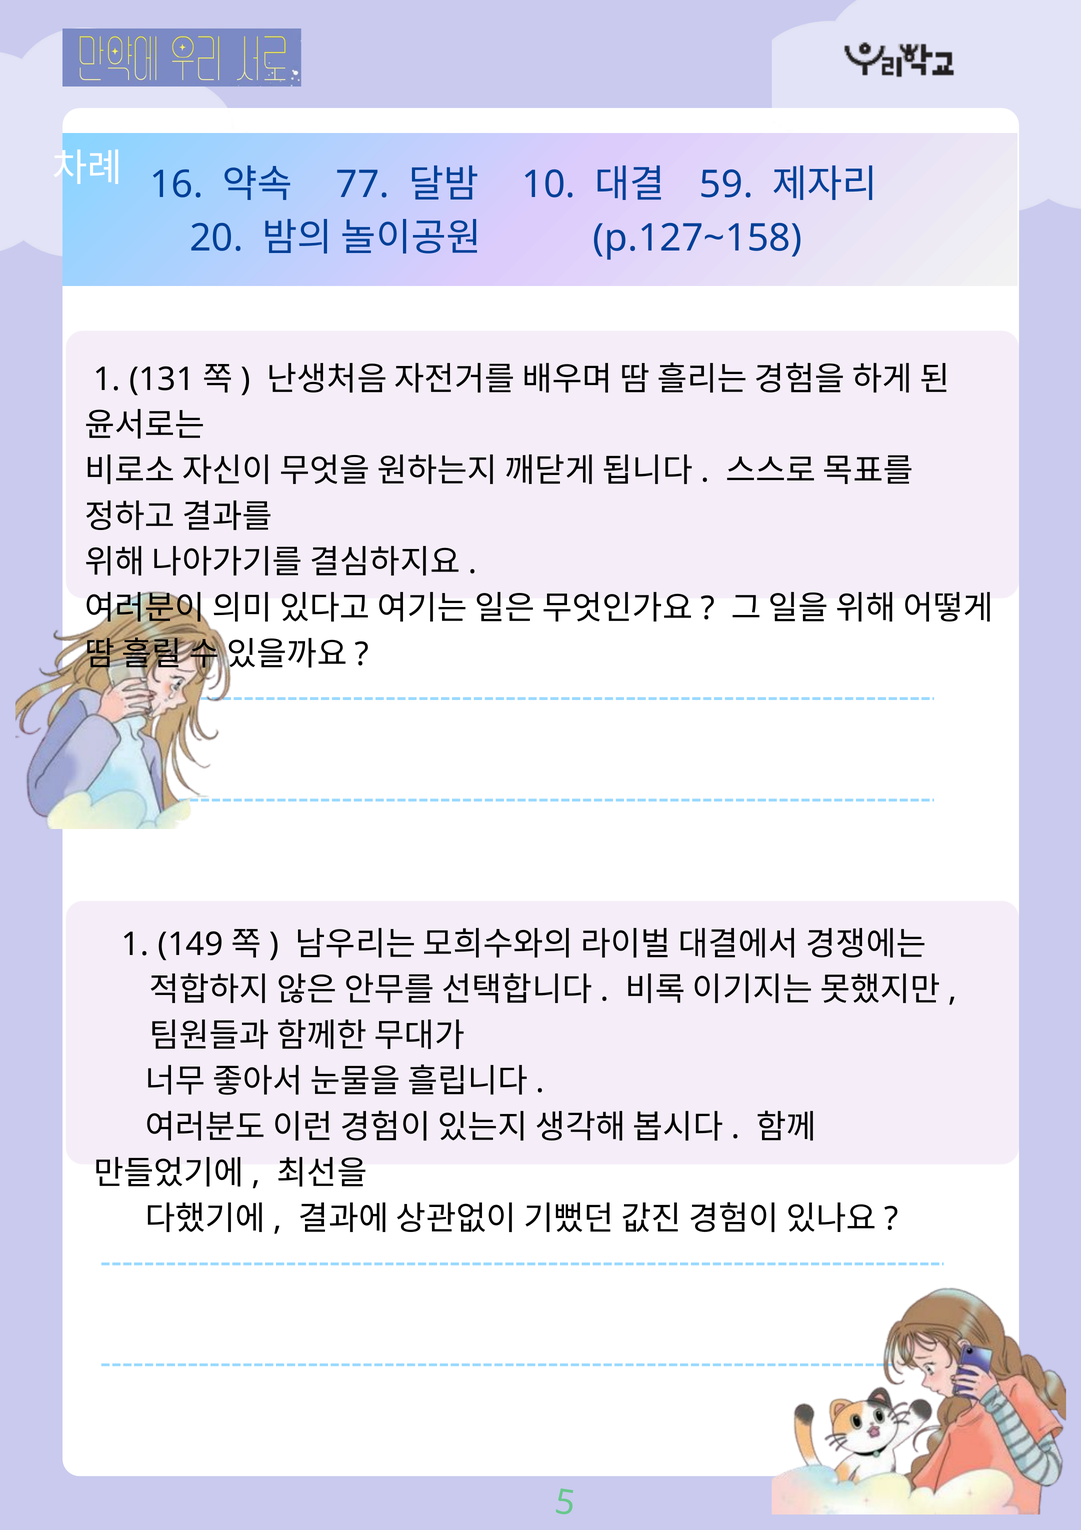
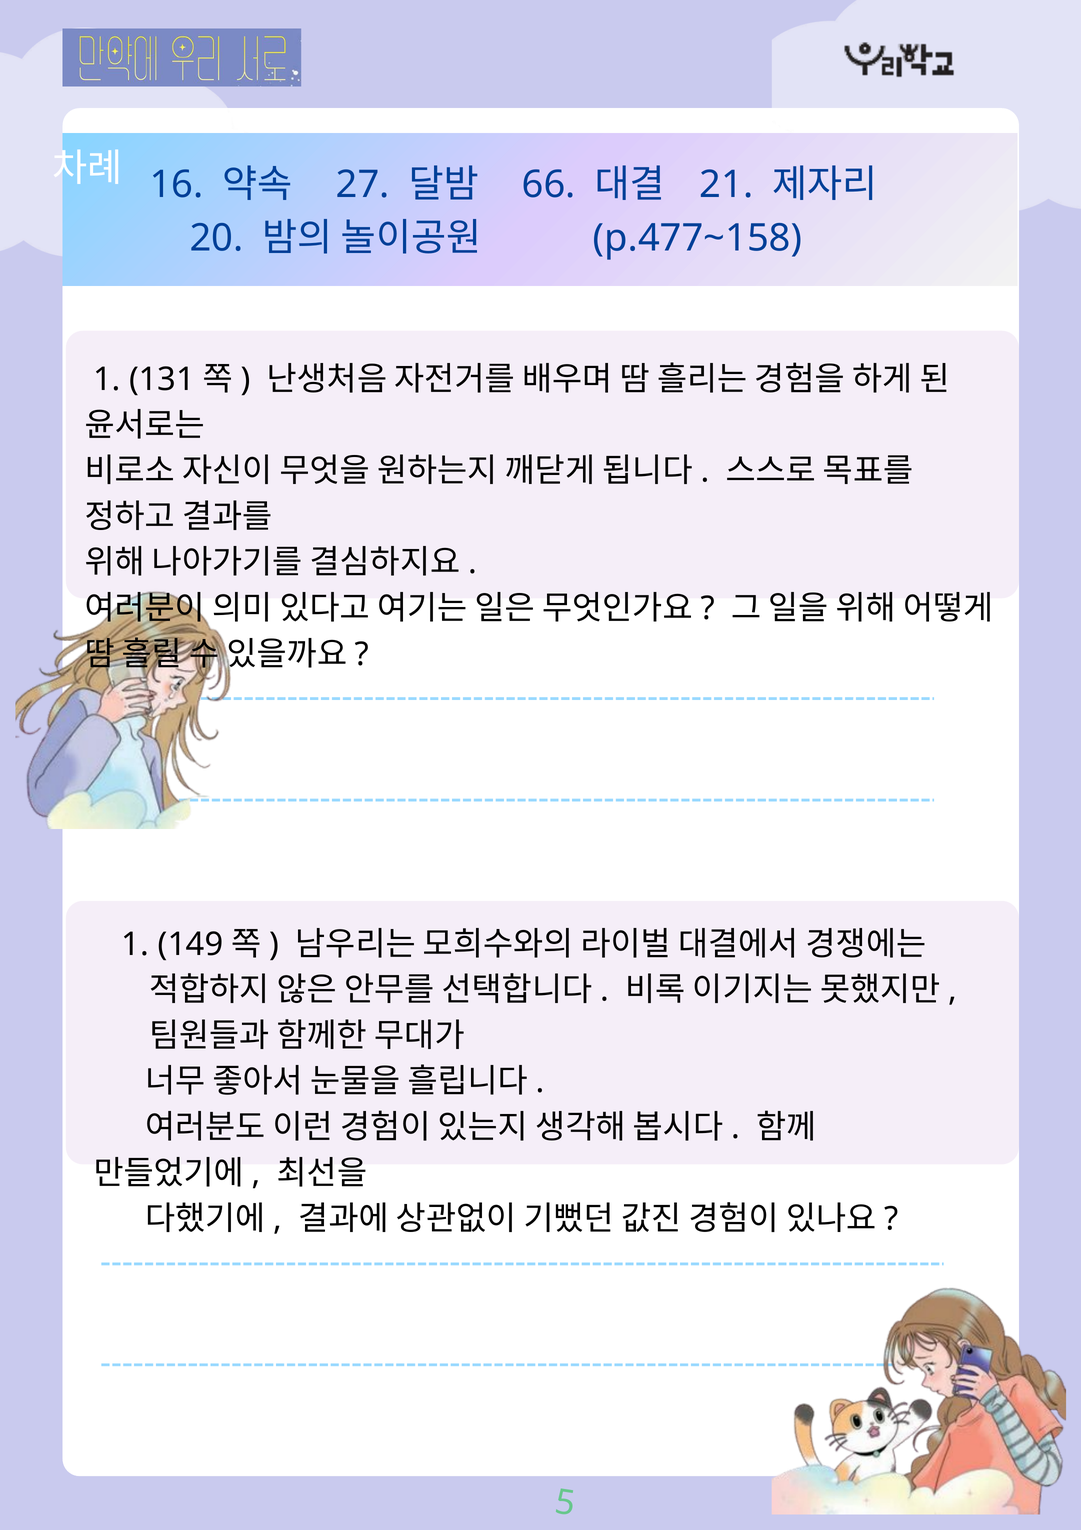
77: 77 -> 27
10: 10 -> 66
59: 59 -> 21
p.127~158: p.127~158 -> p.477~158
